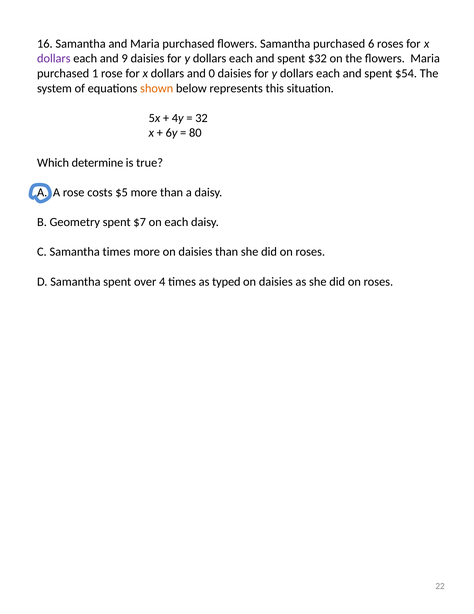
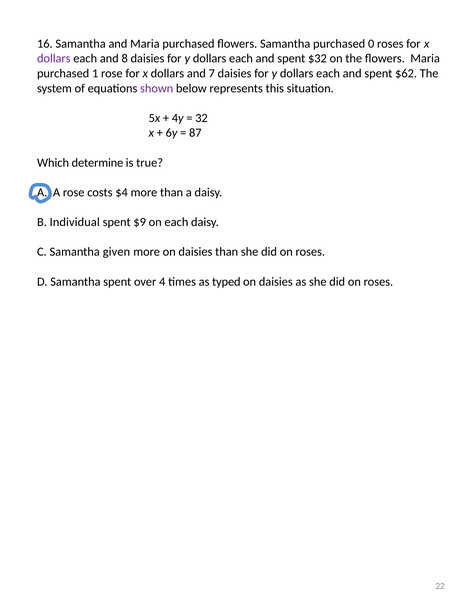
6: 6 -> 0
9: 9 -> 8
0: 0 -> 7
$54: $54 -> $62
shown colour: orange -> purple
80: 80 -> 87
$5: $5 -> $4
Geometry: Geometry -> Individual
$7: $7 -> $9
Samantha times: times -> given
